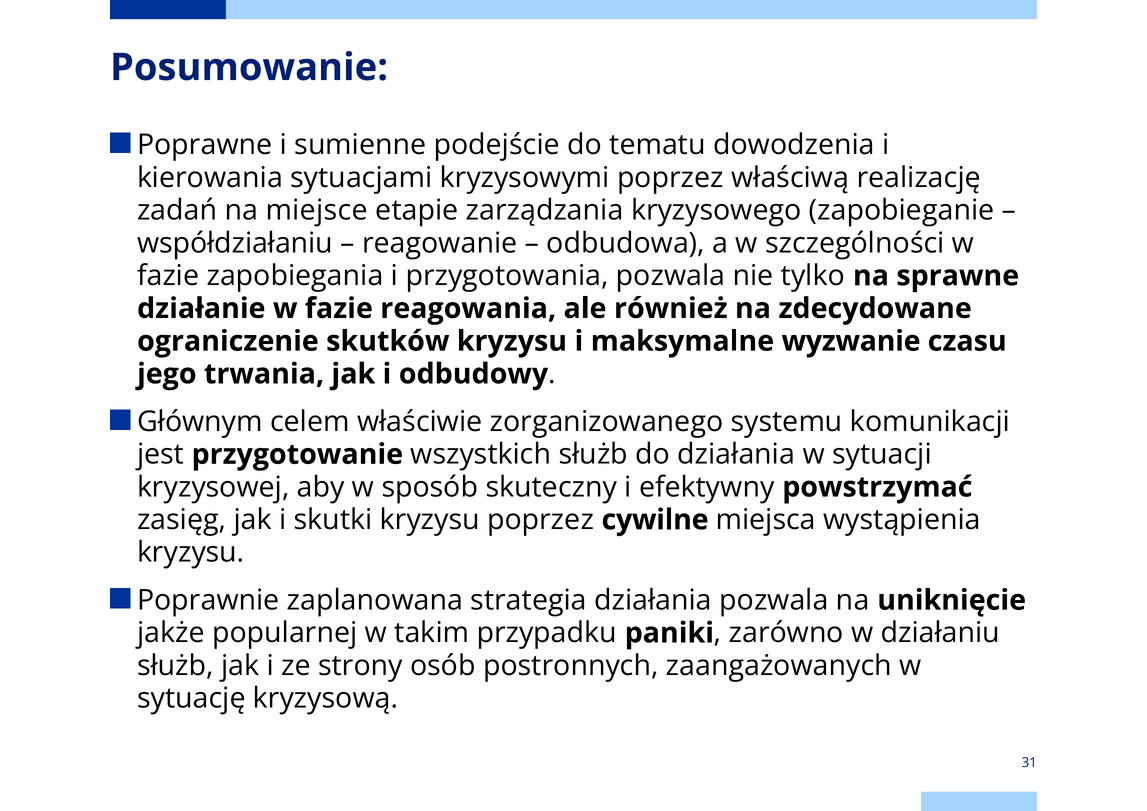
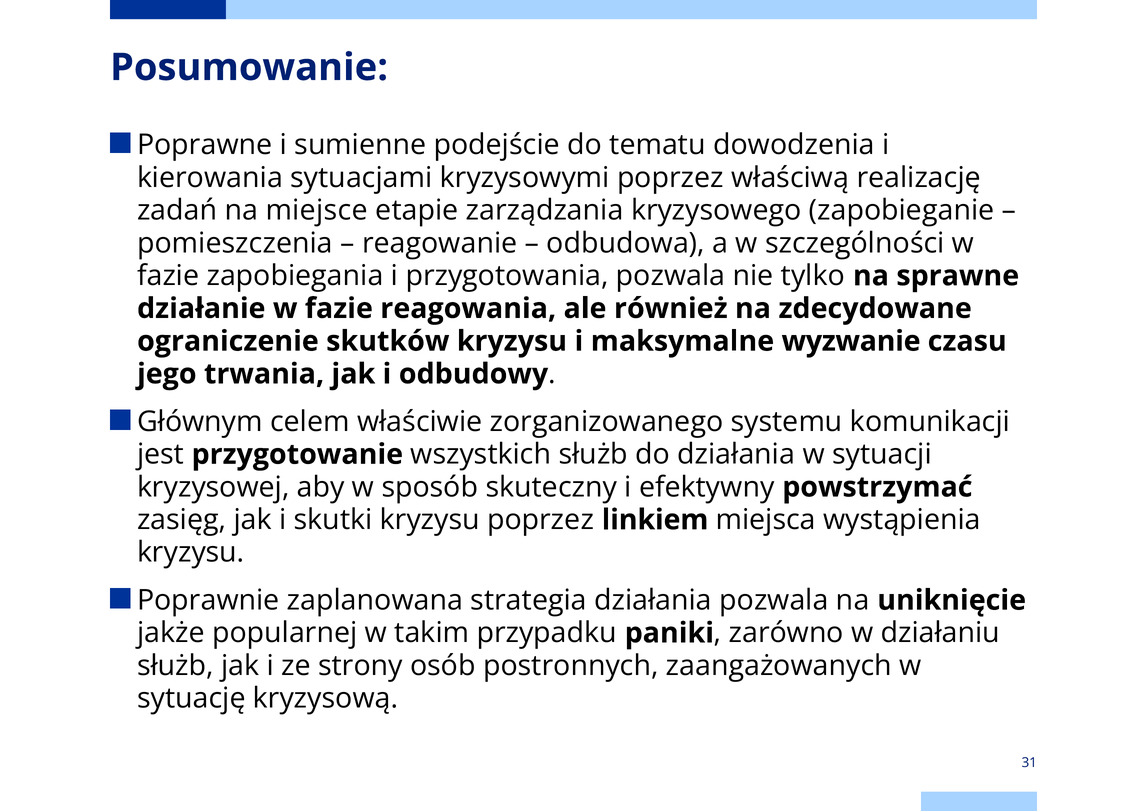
współdziałaniu: współdziałaniu -> pomieszczenia
cywilne: cywilne -> linkiem
